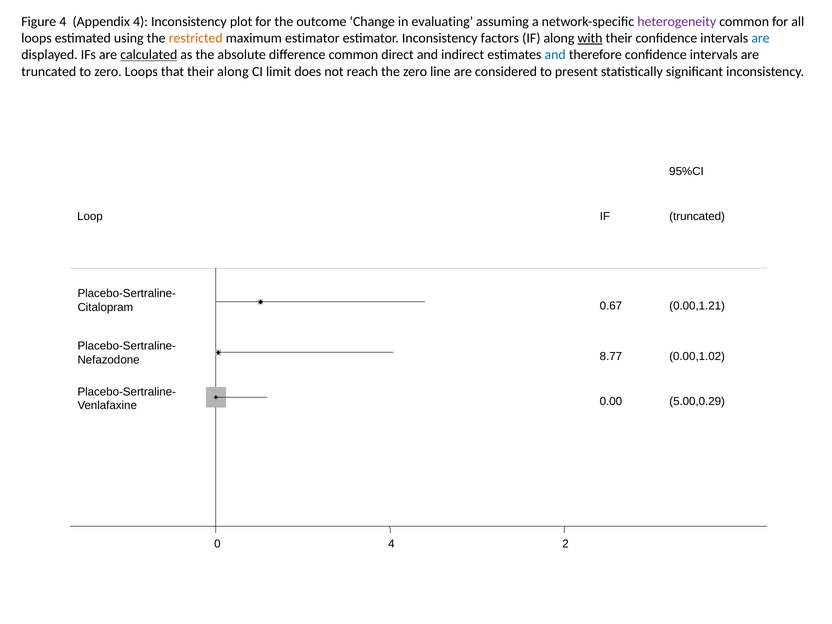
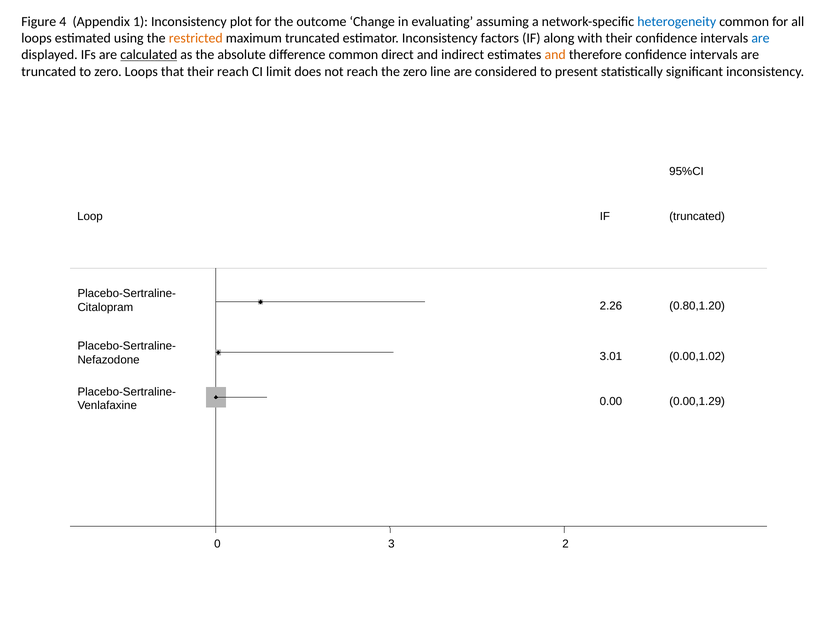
Appendix 4: 4 -> 1
heterogeneity colour: purple -> blue
maximum estimator: estimator -> truncated
with underline: present -> none
and at (555, 55) colour: blue -> orange
their along: along -> reach
0.67: 0.67 -> 2.26
0.00,1.21: 0.00,1.21 -> 0.80,1.20
8.77: 8.77 -> 3.01
5.00,0.29: 5.00,0.29 -> 0.00,1.29
0 4: 4 -> 3
